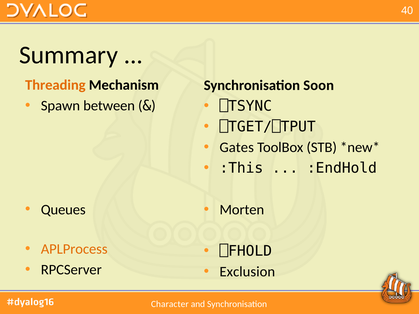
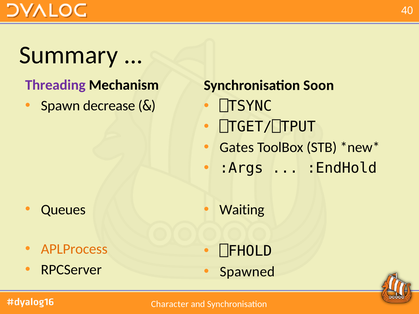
Threading colour: orange -> purple
between: between -> decrease
:This: :This -> :Args
Morten: Morten -> Waiting
Exclusion: Exclusion -> Spawned
